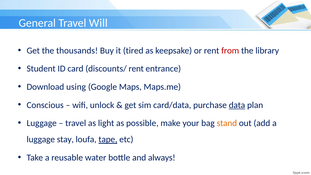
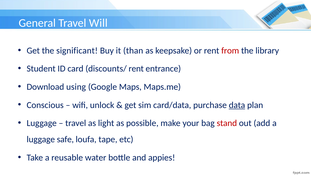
thousands: thousands -> significant
tired: tired -> than
stand colour: orange -> red
stay: stay -> safe
tape underline: present -> none
always: always -> appies
